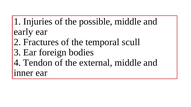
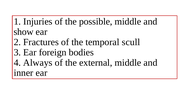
early: early -> show
Tendon: Tendon -> Always
